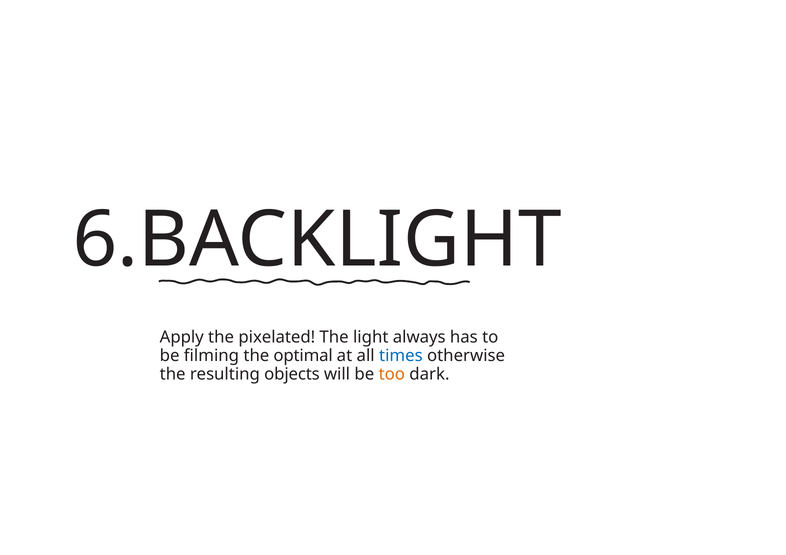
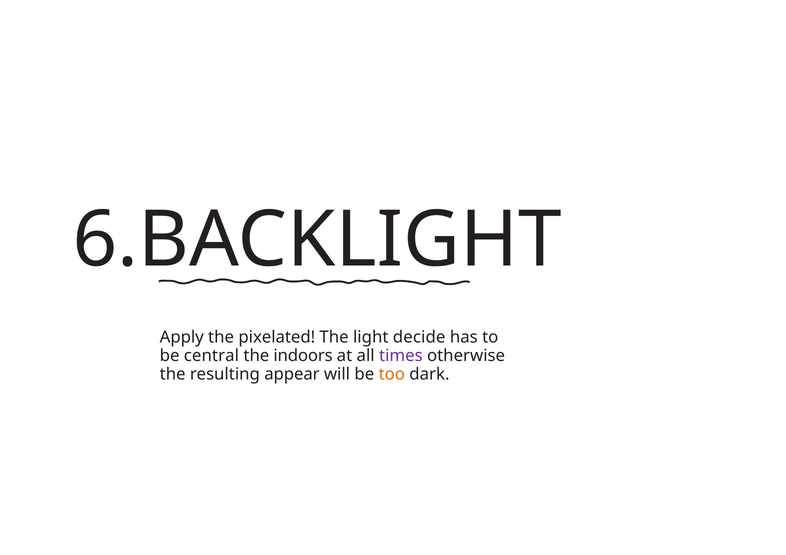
always: always -> decide
filming: filming -> central
optimal: optimal -> indoors
times colour: blue -> purple
objects: objects -> appear
